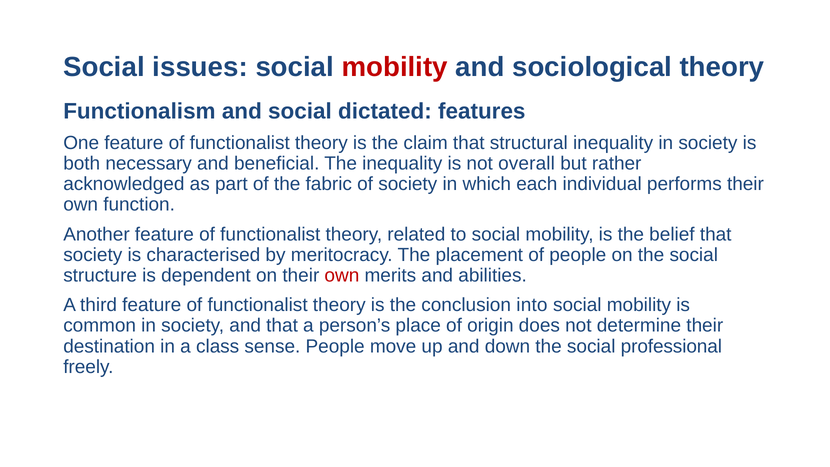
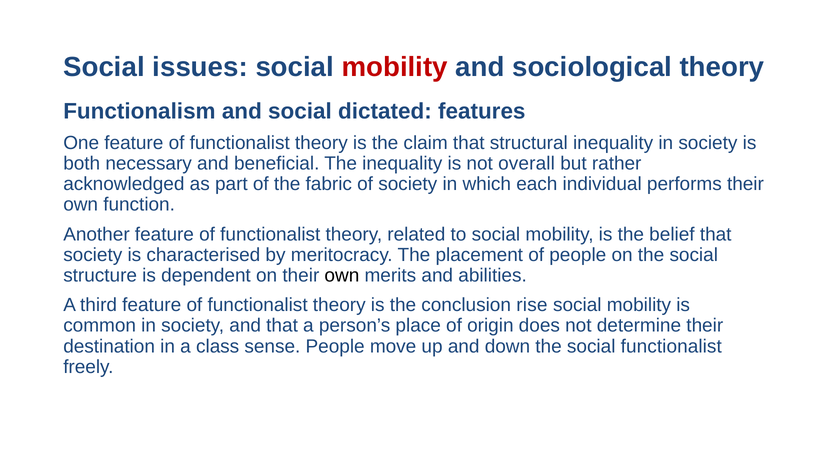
own at (342, 275) colour: red -> black
into: into -> rise
social professional: professional -> functionalist
